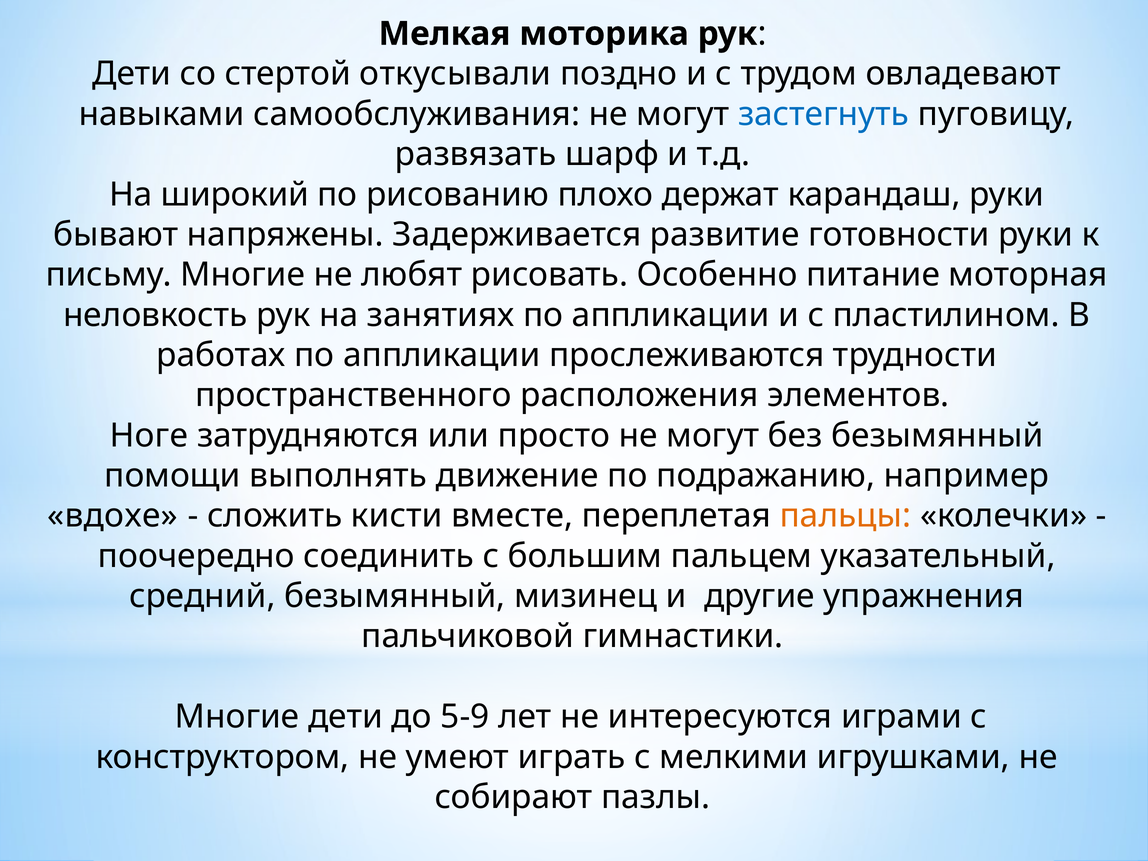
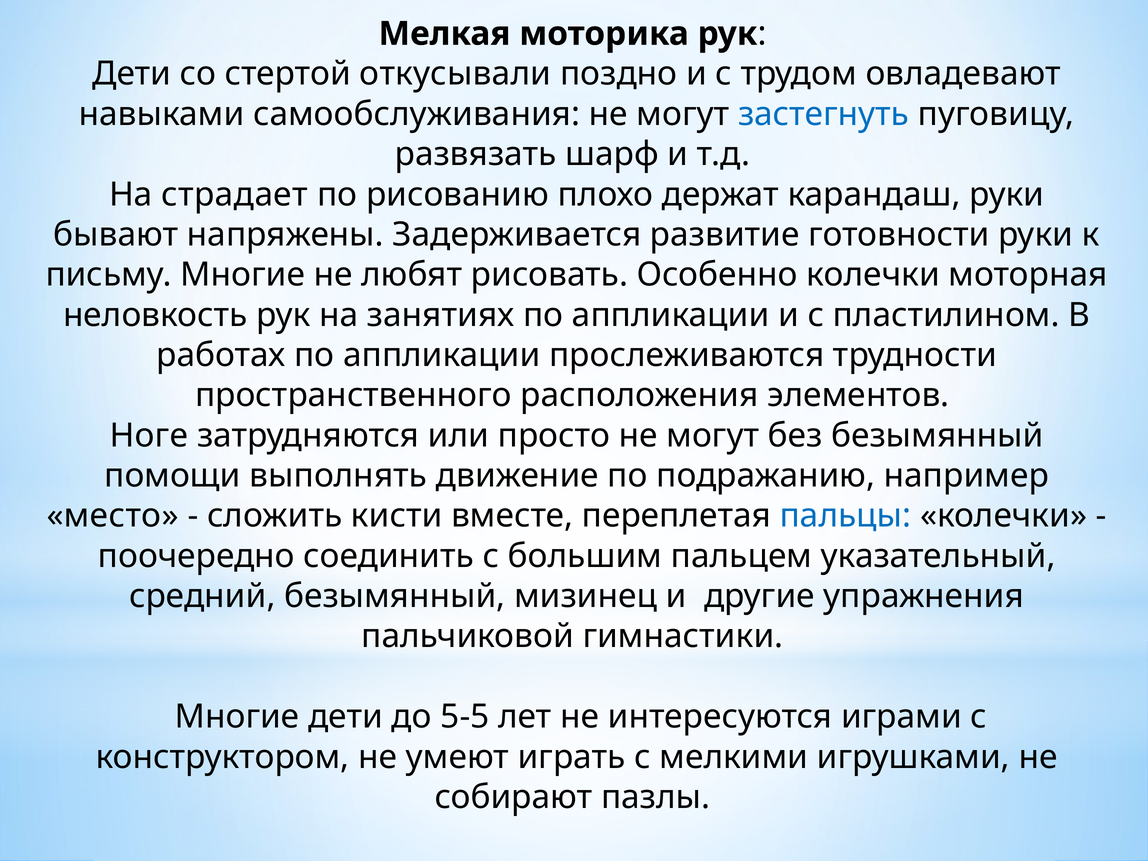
широкий: широкий -> страдает
Особенно питание: питание -> колечки
вдохе: вдохе -> место
пальцы colour: orange -> blue
5-9: 5-9 -> 5-5
